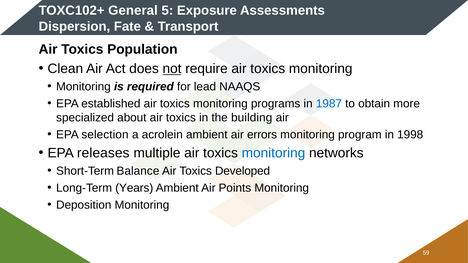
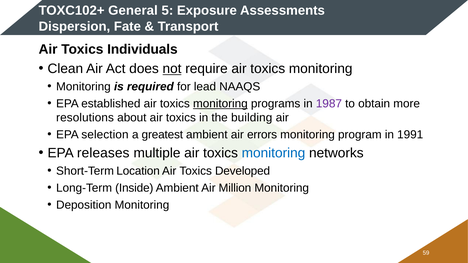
Population: Population -> Individuals
monitoring at (220, 104) underline: none -> present
1987 colour: blue -> purple
specialized: specialized -> resolutions
acrolein: acrolein -> greatest
1998: 1998 -> 1991
Balance: Balance -> Location
Years: Years -> Inside
Points: Points -> Million
